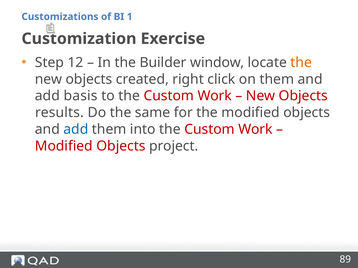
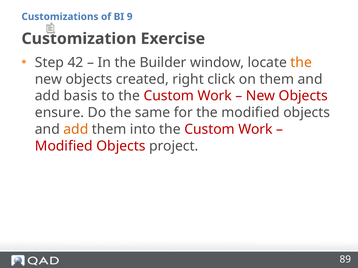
1: 1 -> 9
12: 12 -> 42
results: results -> ensure
add at (76, 130) colour: blue -> orange
